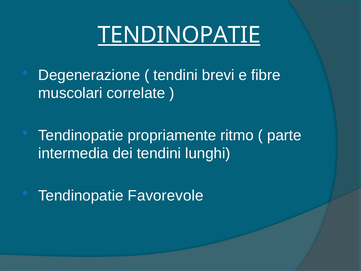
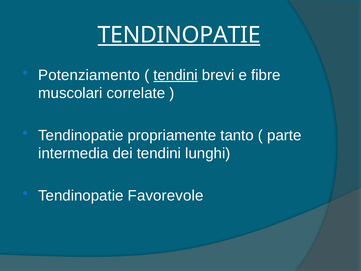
Degenerazione: Degenerazione -> Potenziamento
tendini at (176, 75) underline: none -> present
ritmo: ritmo -> tanto
